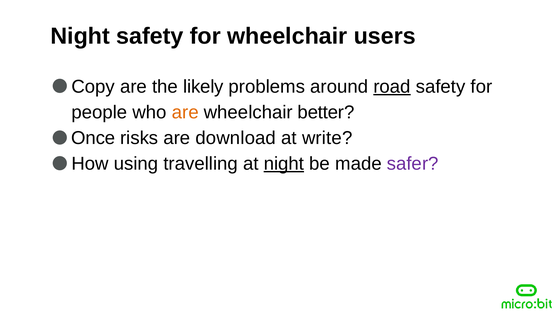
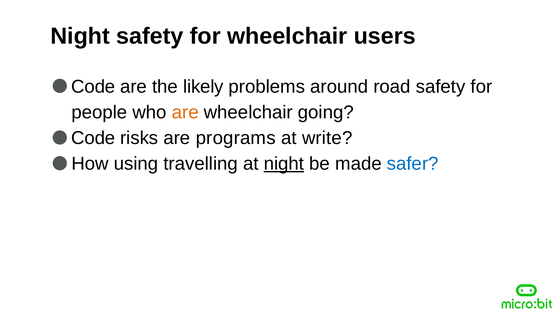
Copy at (93, 87): Copy -> Code
road underline: present -> none
better: better -> going
Once at (93, 138): Once -> Code
download: download -> programs
safer colour: purple -> blue
